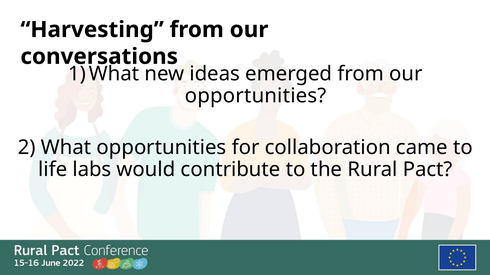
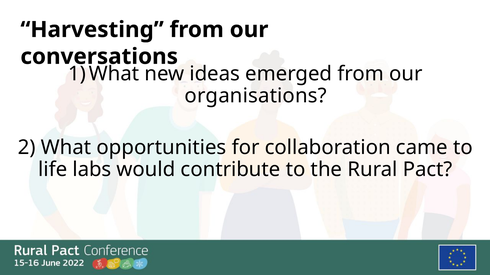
opportunities at (256, 96): opportunities -> organisations
